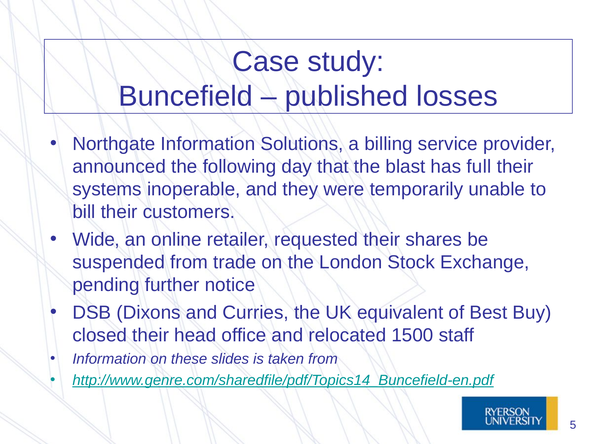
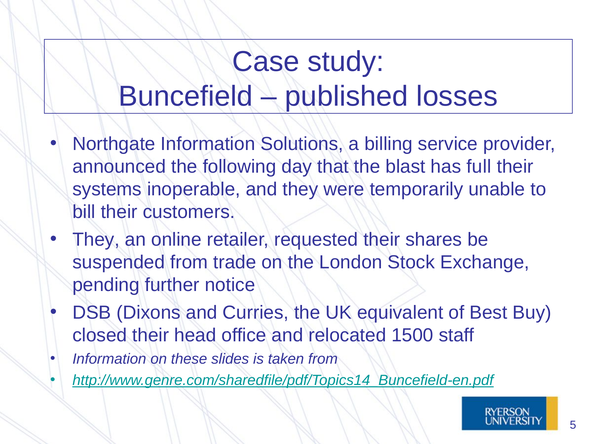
Wide at (96, 240): Wide -> They
